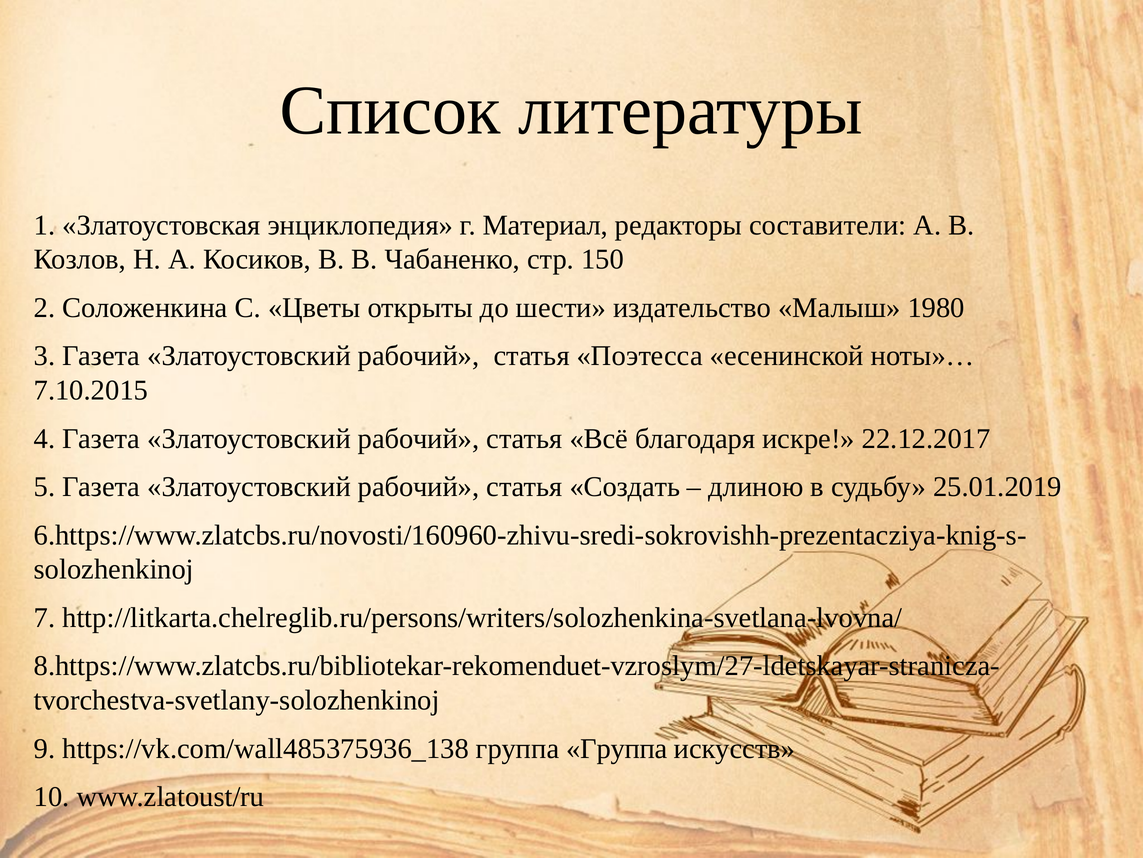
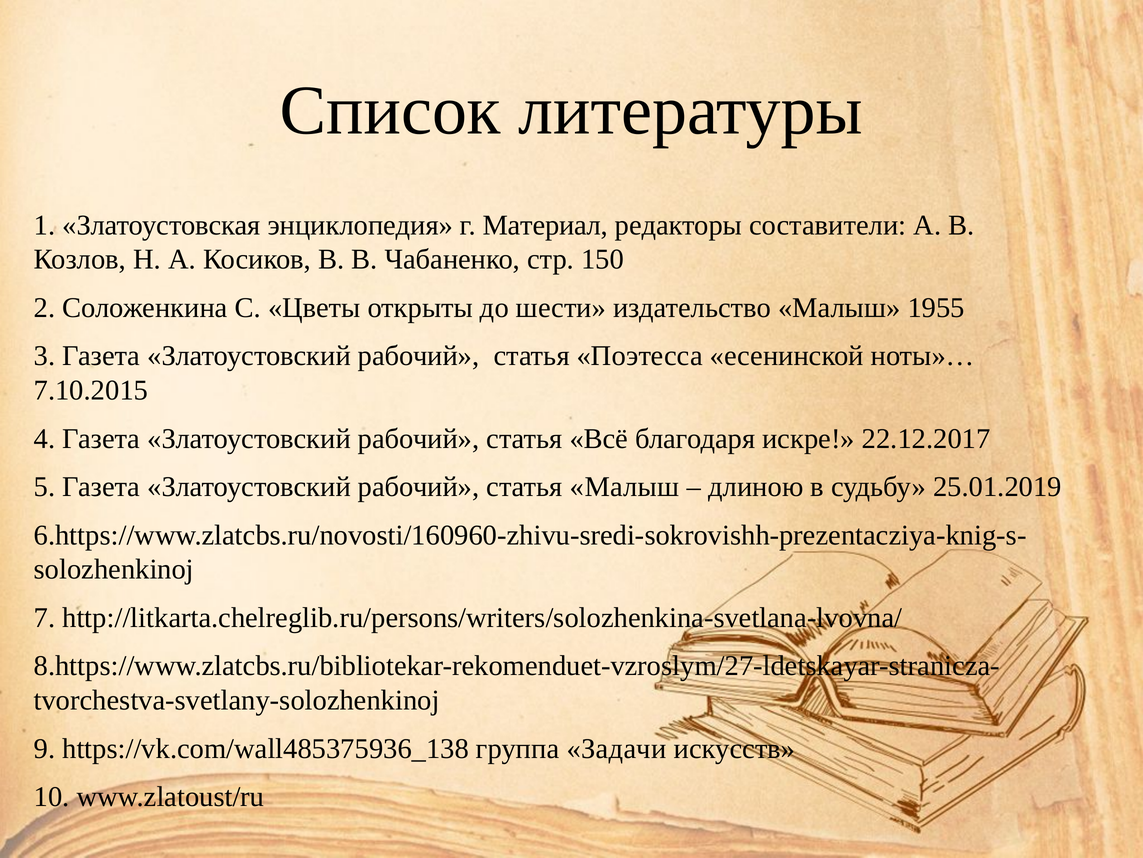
1980: 1980 -> 1955
статья Создать: Создать -> Малыш
группа Группа: Группа -> Задачи
